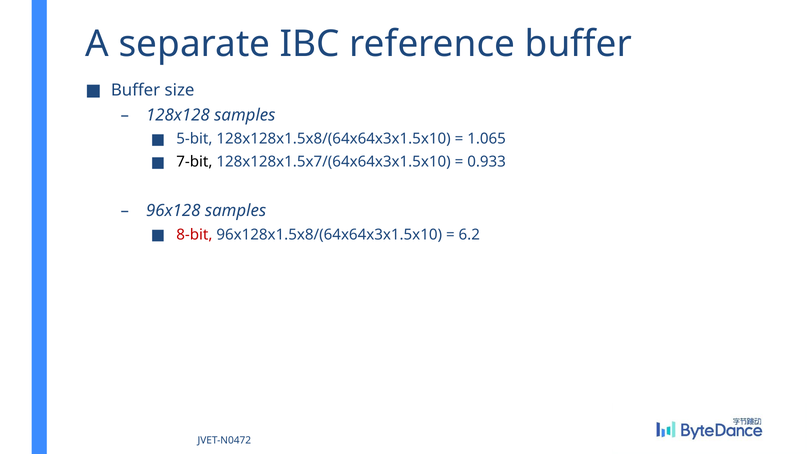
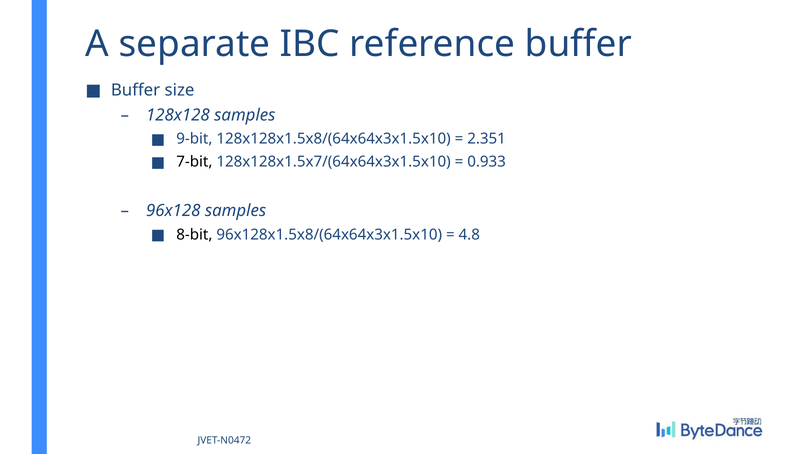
5-bit: 5-bit -> 9-bit
1.065: 1.065 -> 2.351
8-bit colour: red -> black
6.2: 6.2 -> 4.8
